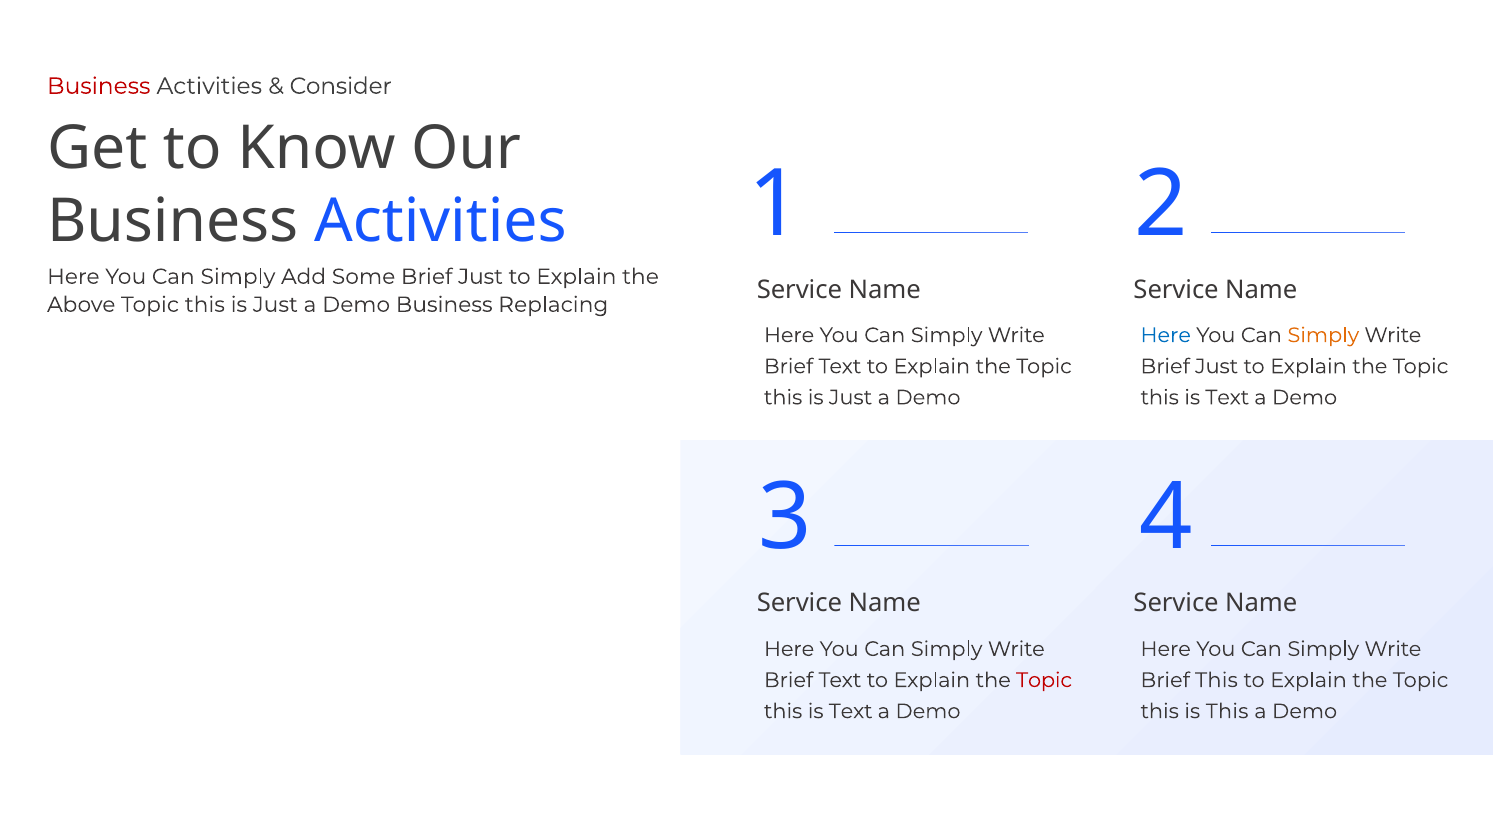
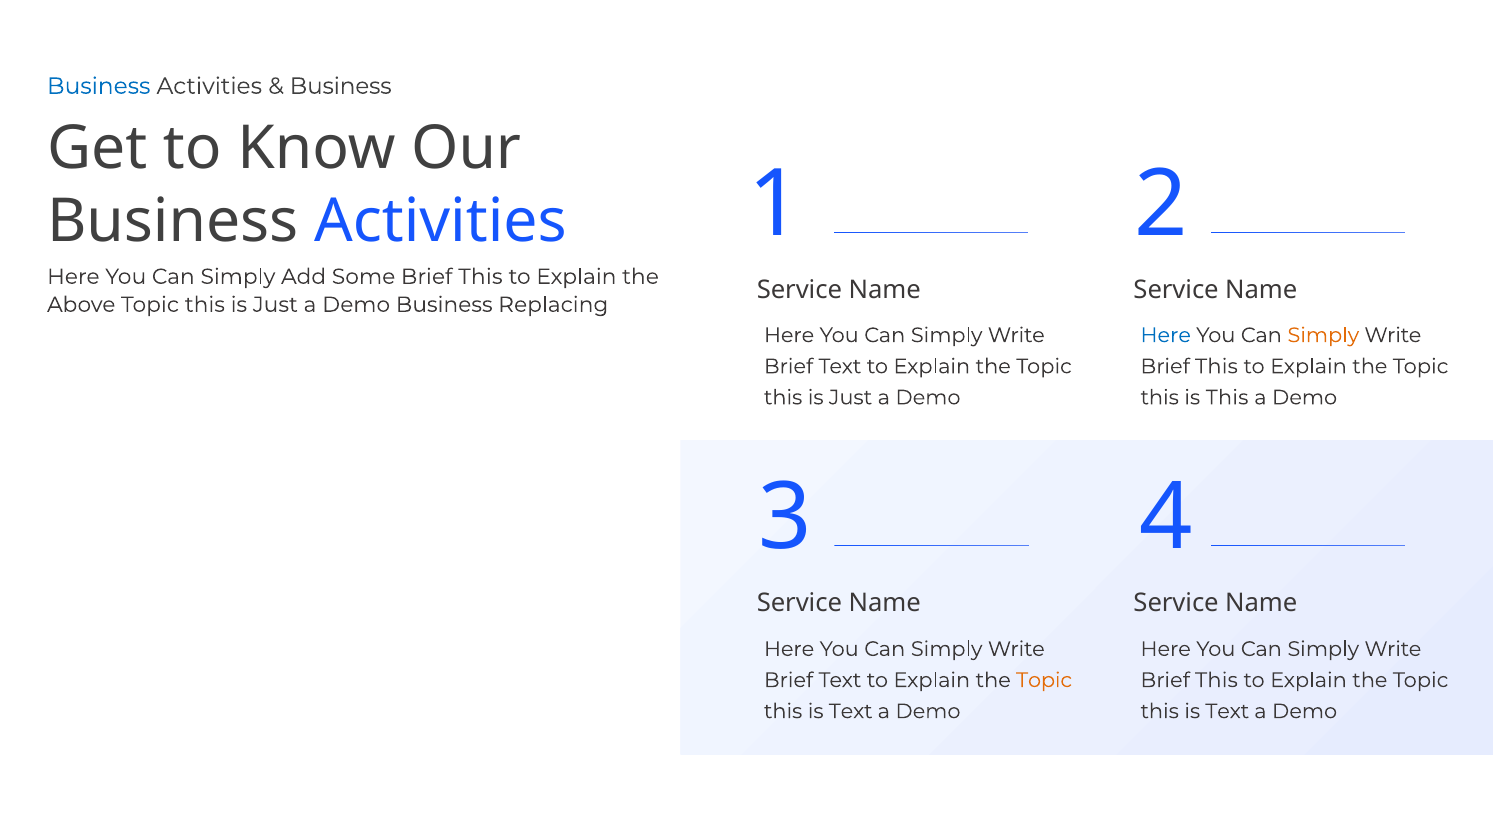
Business at (99, 86) colour: red -> blue
Consider at (341, 86): Consider -> Business
Some Brief Just: Just -> This
Just at (1217, 366): Just -> This
Text at (1227, 397): Text -> This
Topic at (1044, 680) colour: red -> orange
This at (1227, 711): This -> Text
